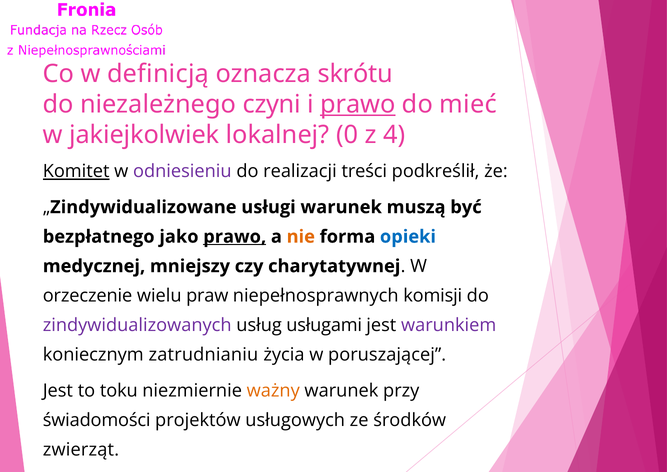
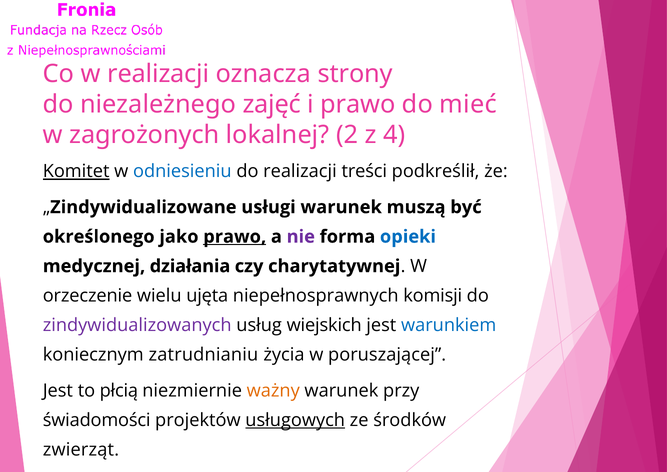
w definicją: definicją -> realizacji
skrótu: skrótu -> strony
czyni: czyni -> zajęć
prawo at (358, 104) underline: present -> none
jakiejkolwiek: jakiejkolwiek -> zagrożonych
0: 0 -> 2
odniesieniu colour: purple -> blue
bezpłatnego: bezpłatnego -> określonego
nie colour: orange -> purple
mniejszy: mniejszy -> działania
praw: praw -> ujęta
usługami: usługami -> wiejskich
warunkiem colour: purple -> blue
toku: toku -> płcią
usługowych underline: none -> present
